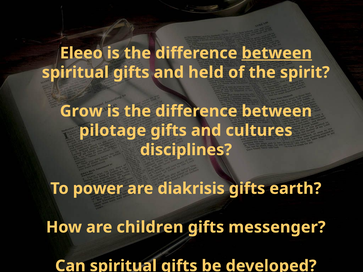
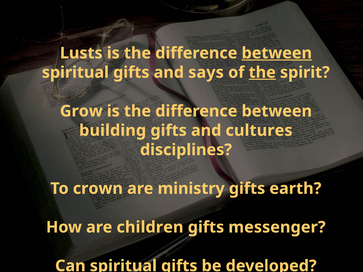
Eleeo: Eleeo -> Lusts
held: held -> says
the at (262, 72) underline: none -> present
pilotage: pilotage -> building
power: power -> crown
diakrisis: diakrisis -> ministry
